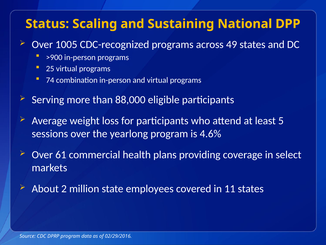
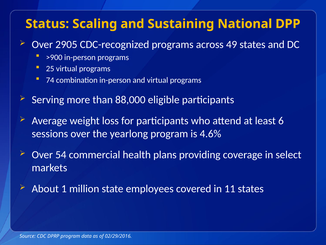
1005: 1005 -> 2905
5: 5 -> 6
61: 61 -> 54
2: 2 -> 1
